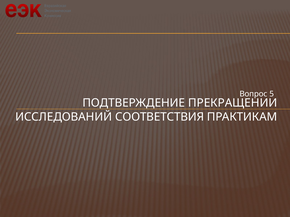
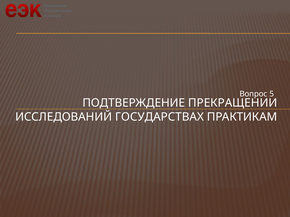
СООТВЕТСТВИЯ: СООТВЕТСТВИЯ -> ГОСУДАРСТВАХ
